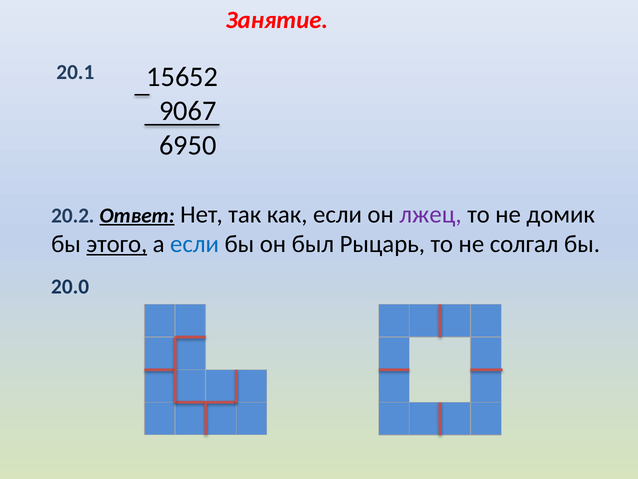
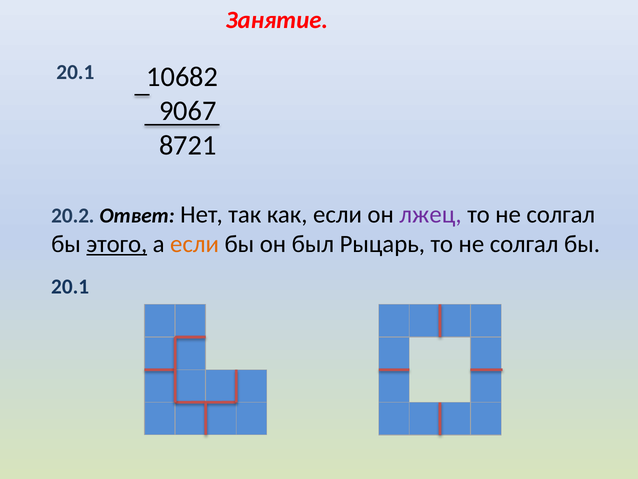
15652: 15652 -> 10682
6950: 6950 -> 8721
Ответ underline: present -> none
домик at (561, 214): домик -> солгал
если at (195, 244) colour: blue -> orange
20.0 at (70, 287): 20.0 -> 20.1
